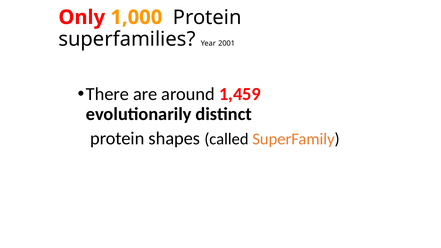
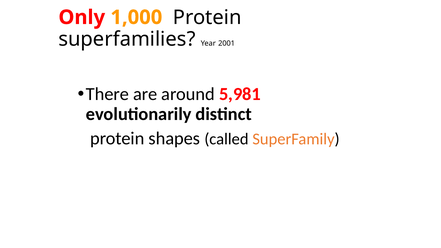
1,459: 1,459 -> 5,981
